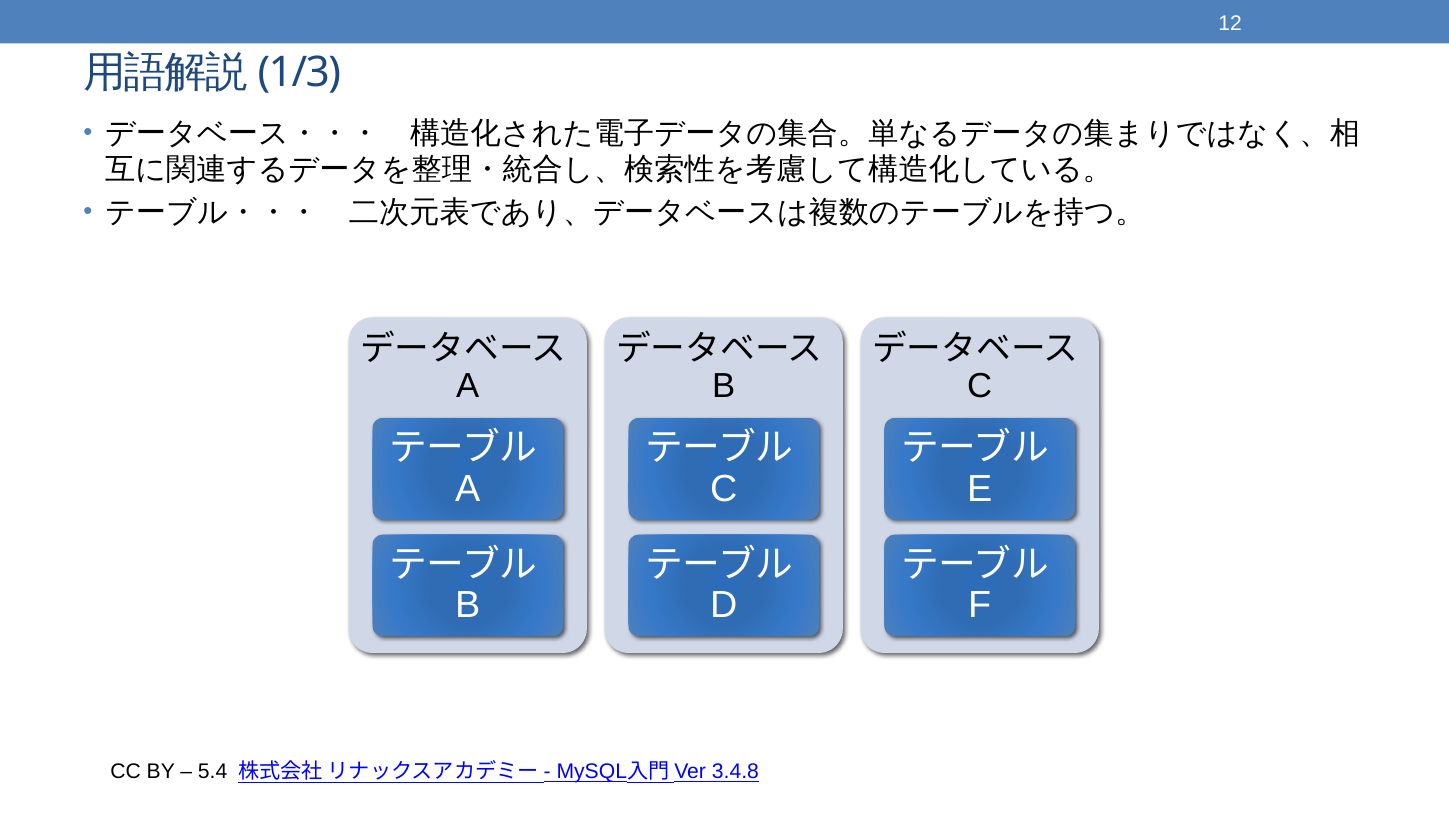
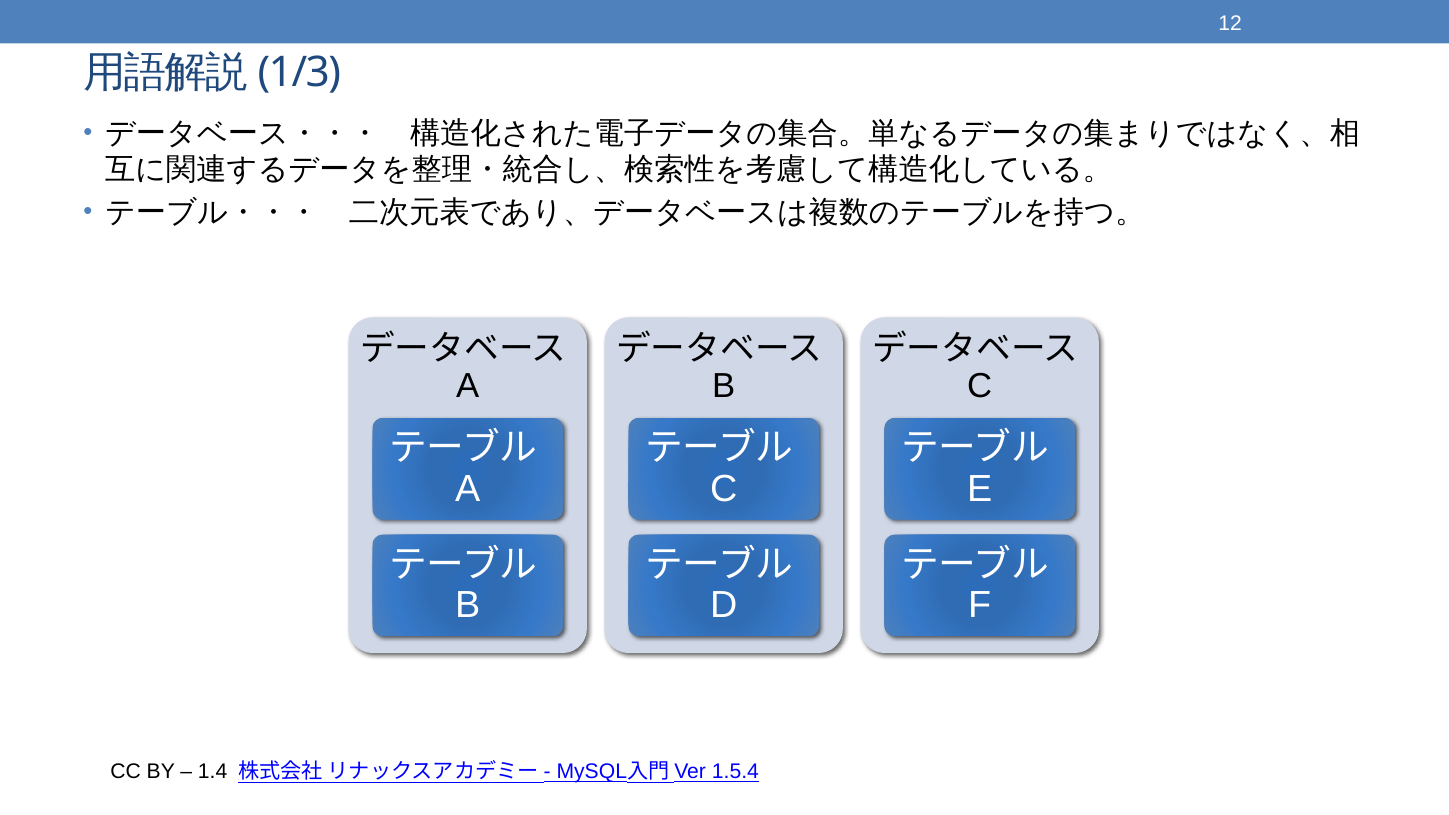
5.4: 5.4 -> 1.4
3.4.8: 3.4.8 -> 1.5.4
